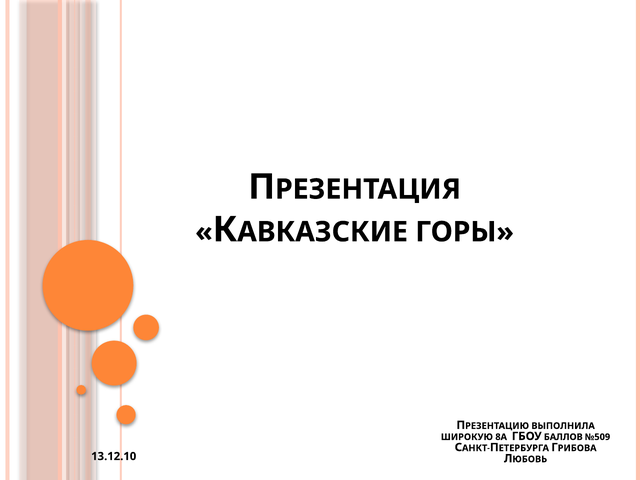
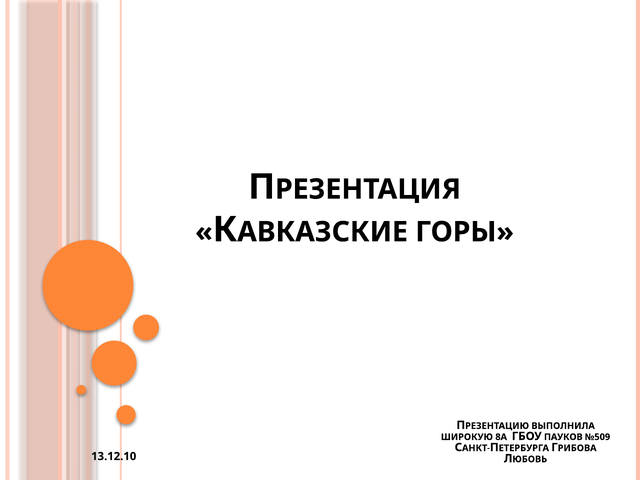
БАЛЛОВ: БАЛЛОВ -> ПАУКОВ
